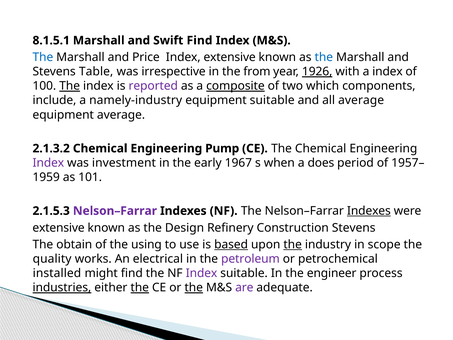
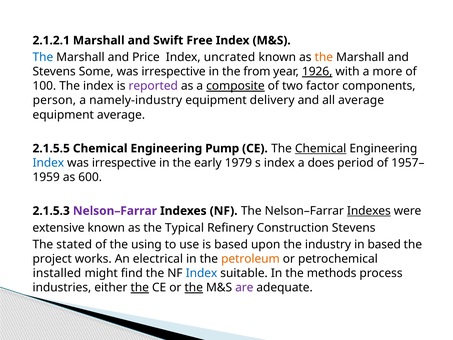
8.1.5.1: 8.1.5.1 -> 2.1.2.1
Swift Find: Find -> Free
Index extensive: extensive -> uncrated
the at (324, 57) colour: blue -> orange
Table: Table -> Some
a index: index -> more
The at (70, 86) underline: present -> none
which: which -> factor
include: include -> person
equipment suitable: suitable -> delivery
2.1.3.2: 2.1.3.2 -> 2.1.5.5
Chemical at (321, 148) underline: none -> present
Index at (48, 163) colour: purple -> blue
investment at (124, 163): investment -> irrespective
1967: 1967 -> 1979
s when: when -> index
101: 101 -> 600
Design: Design -> Typical
obtain: obtain -> stated
based at (231, 244) underline: present -> none
the at (293, 244) underline: present -> none
in scope: scope -> based
quality: quality -> project
petroleum colour: purple -> orange
Index at (202, 273) colour: purple -> blue
engineer: engineer -> methods
industries underline: present -> none
